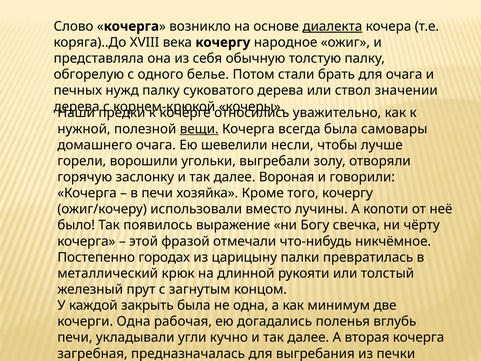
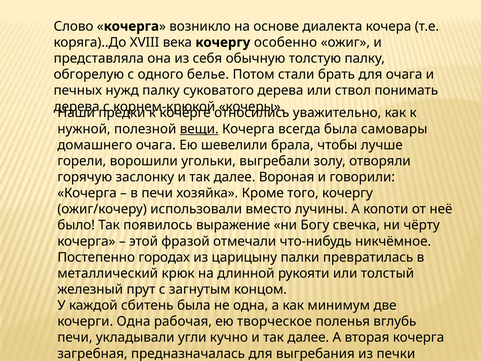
диалекта underline: present -> none
народное: народное -> особенно
значении: значении -> понимать
несли: несли -> брала
закрыть: закрыть -> сбитень
догадались: догадались -> творческое
